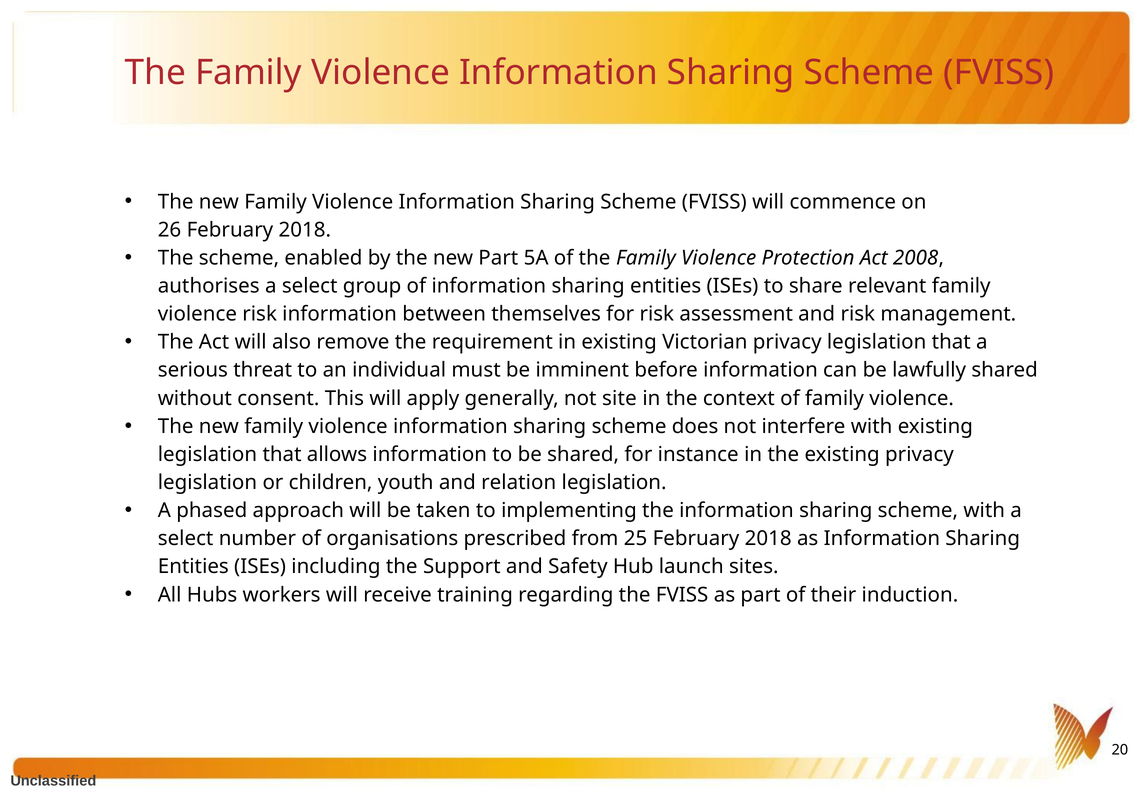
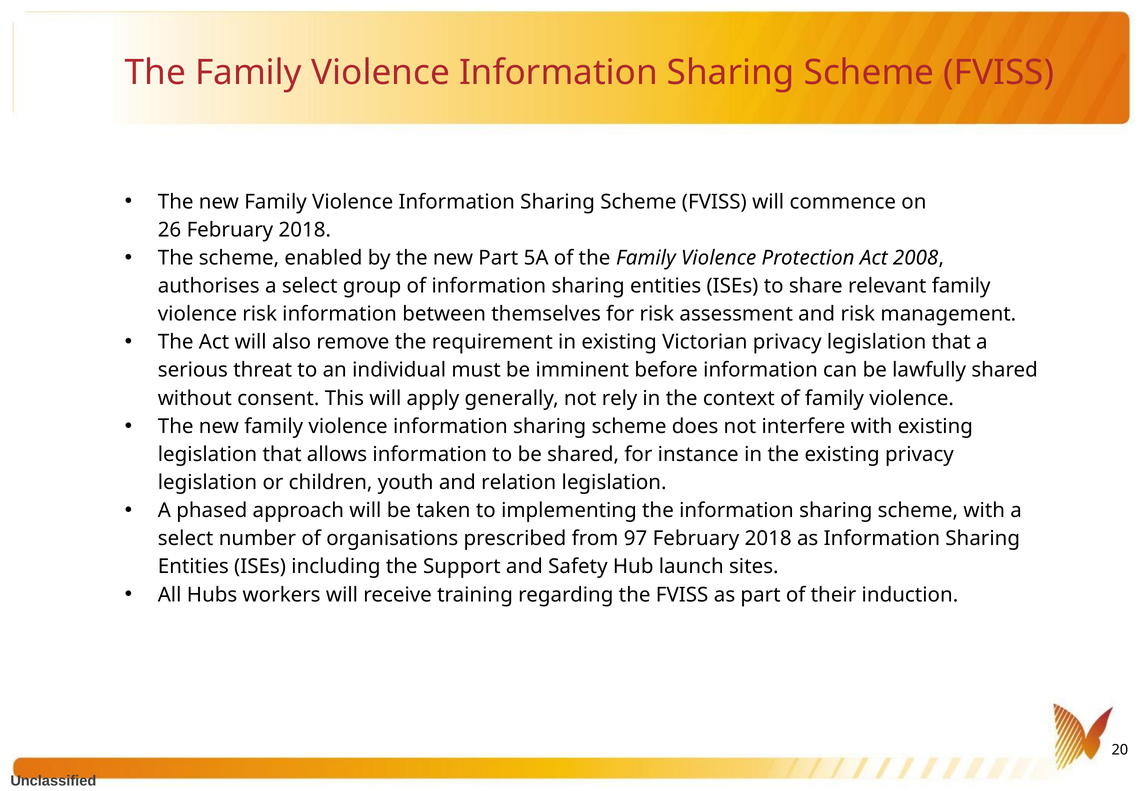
site: site -> rely
25: 25 -> 97
